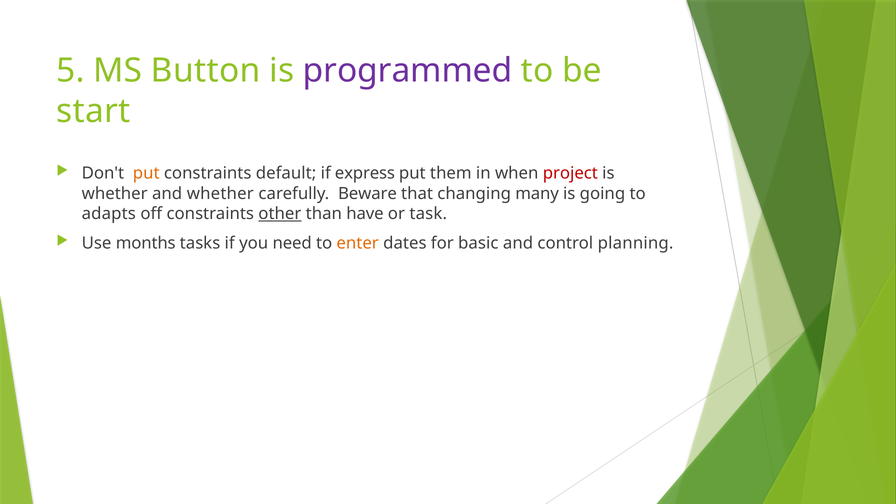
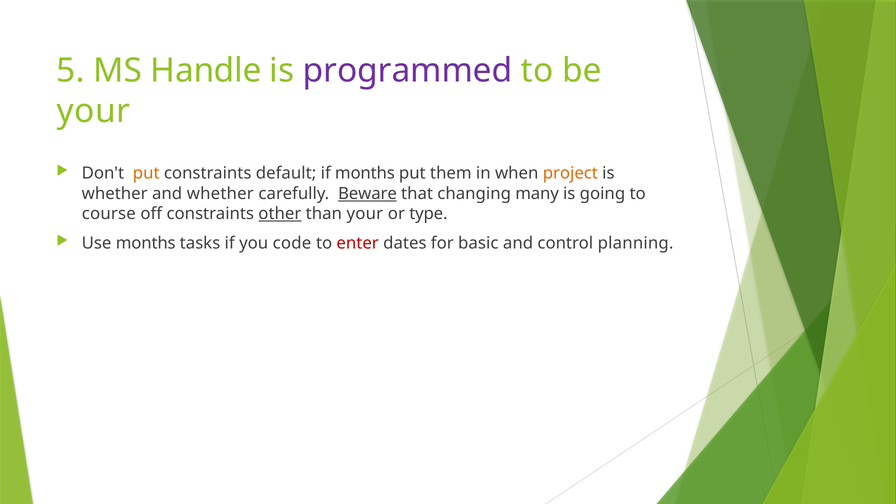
Button: Button -> Handle
start at (94, 111): start -> your
if express: express -> months
project colour: red -> orange
Beware underline: none -> present
adapts: adapts -> course
than have: have -> your
task: task -> type
need: need -> code
enter colour: orange -> red
